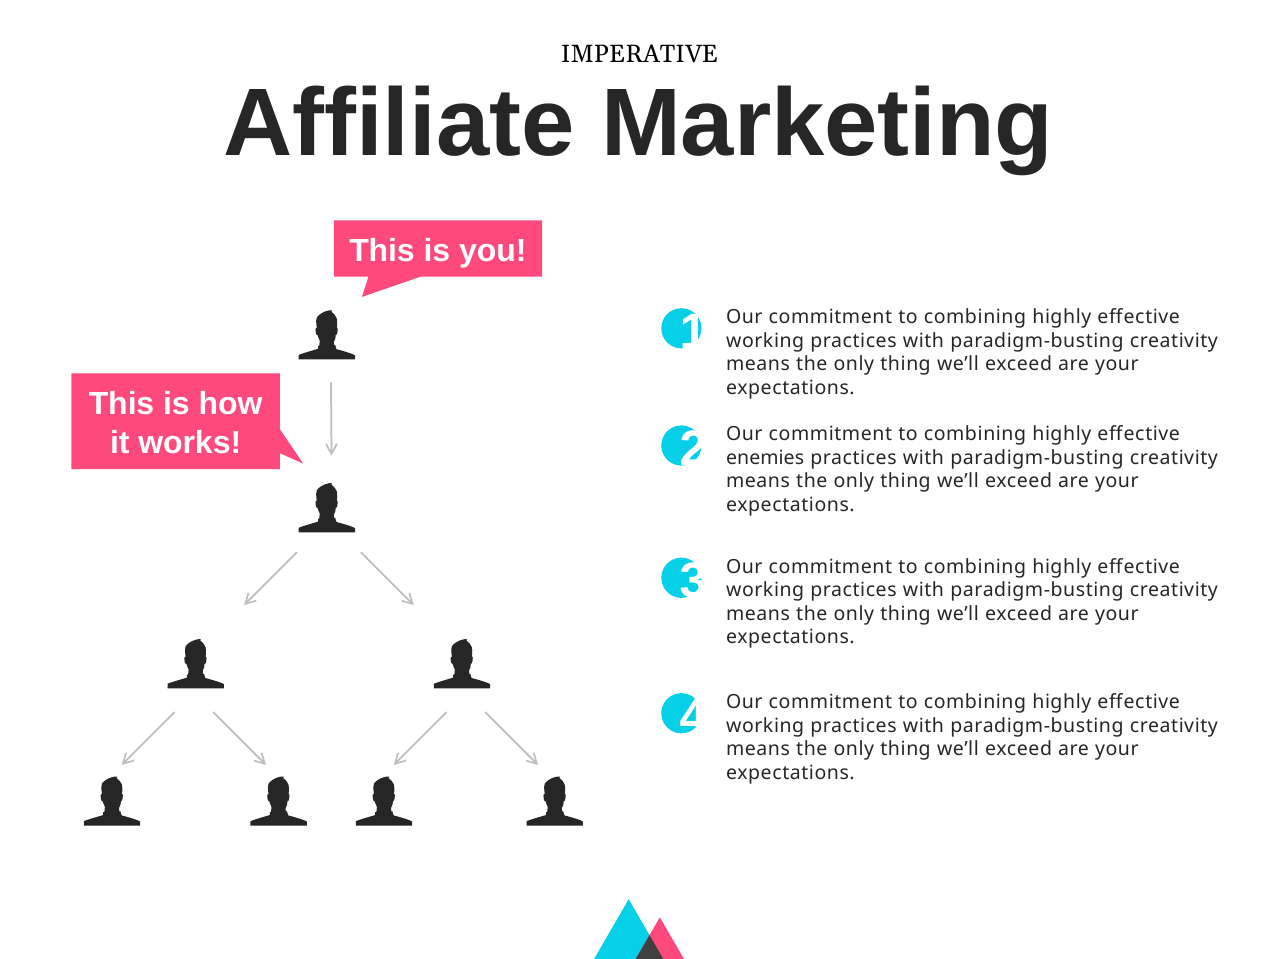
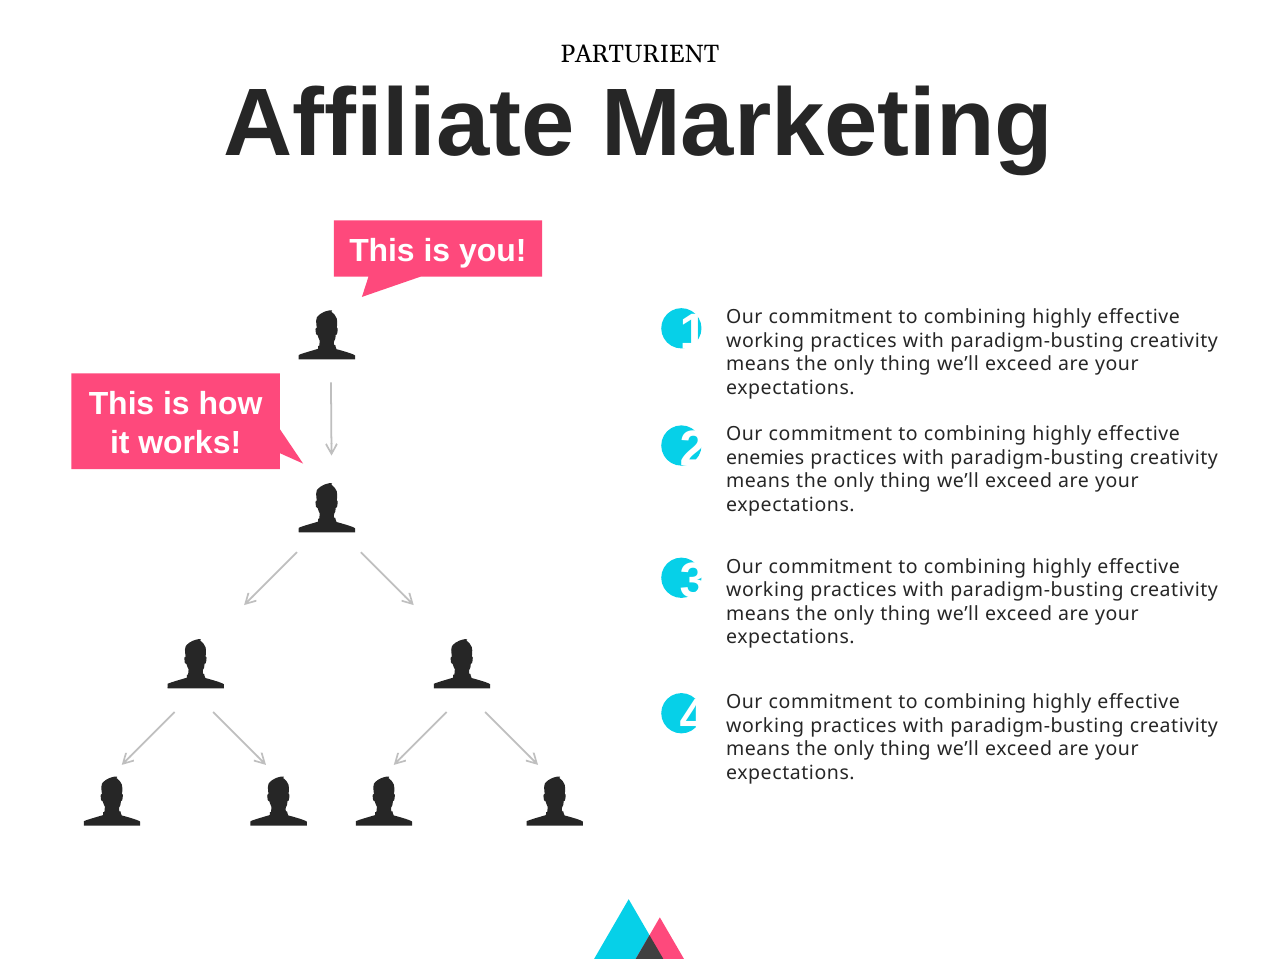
IMPERATIVE: IMPERATIVE -> PARTURIENT
